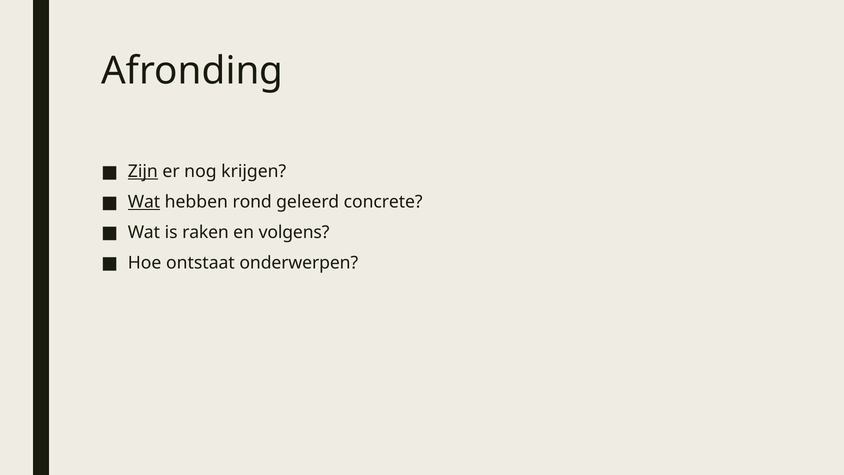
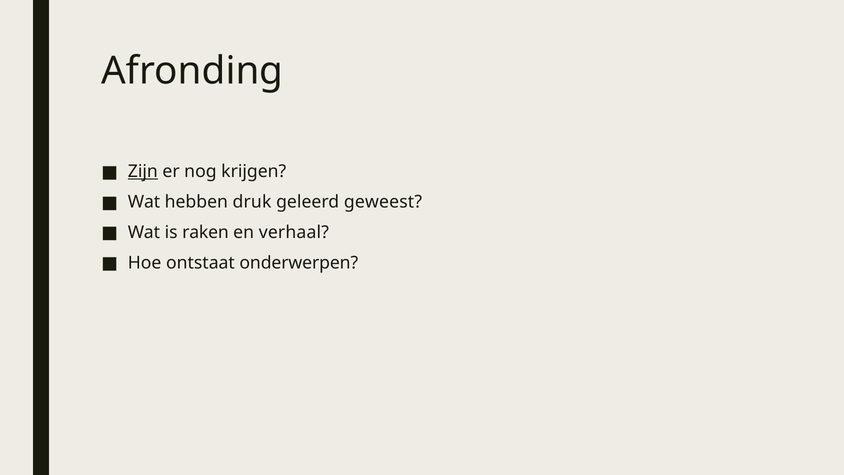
Wat at (144, 202) underline: present -> none
rond: rond -> druk
concrete: concrete -> geweest
volgens: volgens -> verhaal
